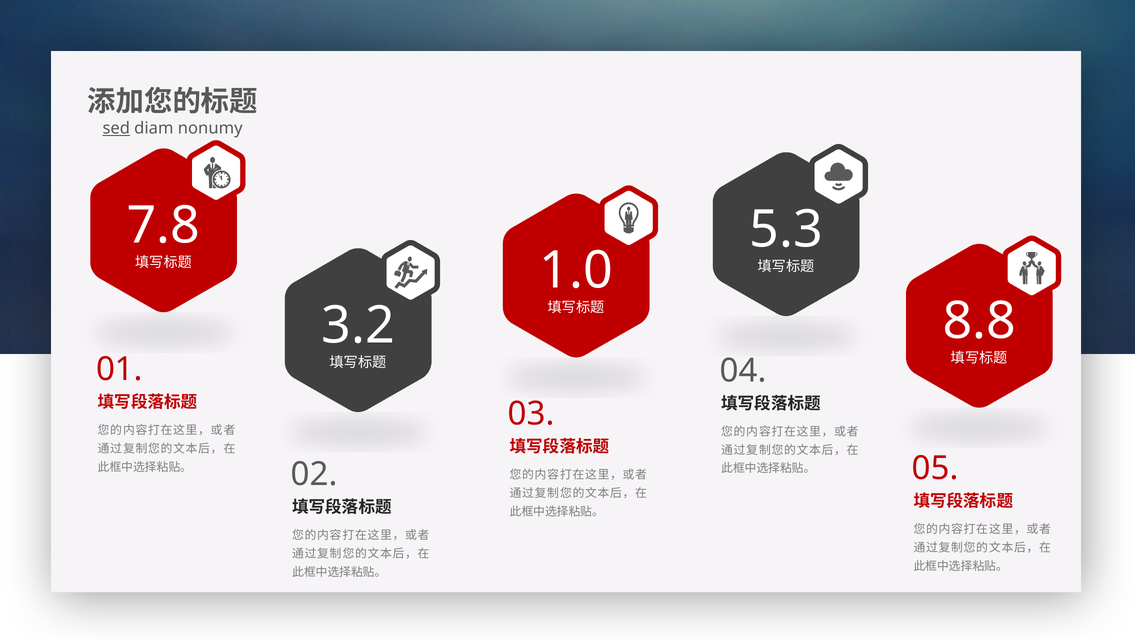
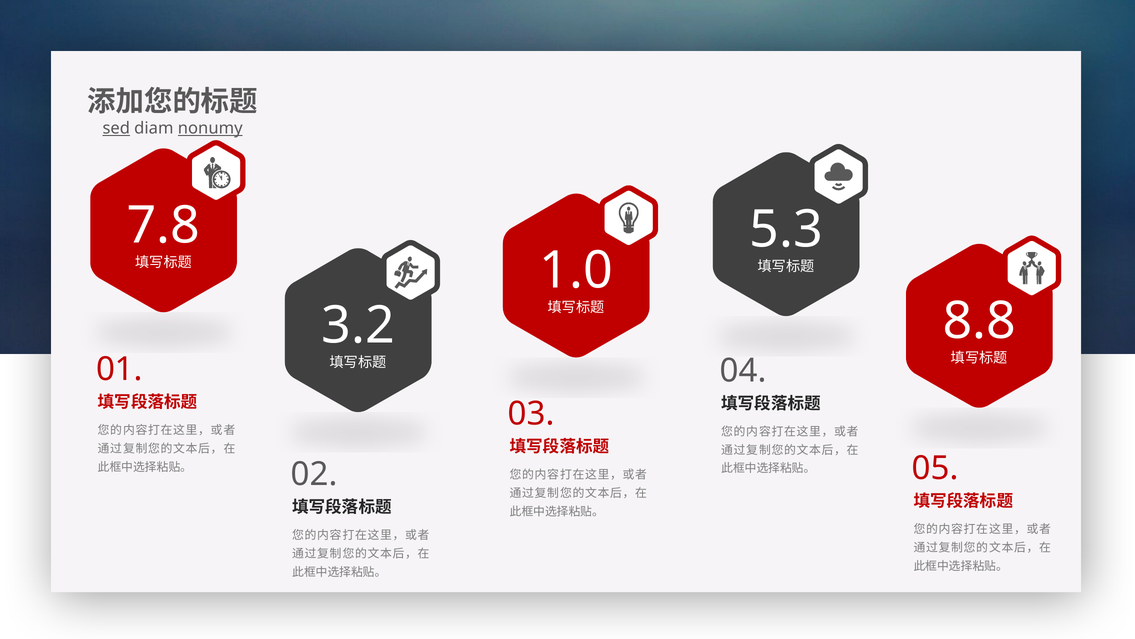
nonumy underline: none -> present
